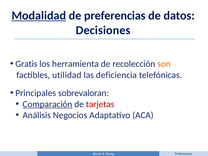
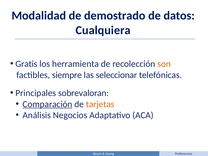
Modalidad underline: present -> none
de preferencias: preferencias -> demostrado
Decisiones: Decisiones -> Cualquiera
utilidad: utilidad -> siempre
deficiencia: deficiencia -> seleccionar
tarjetas colour: red -> orange
